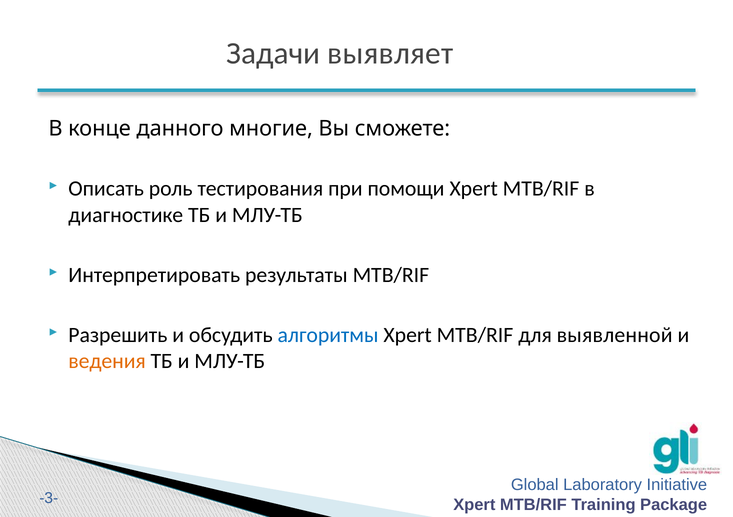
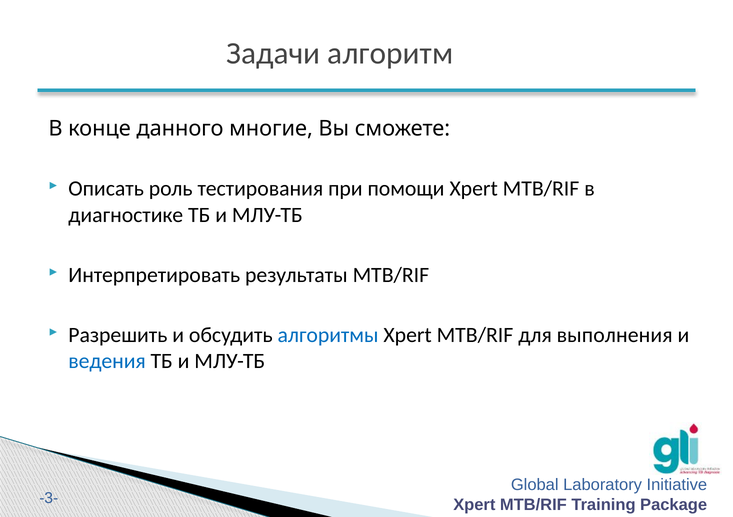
выявляет: выявляет -> алгоритм
выявленной: выявленной -> выполнения
ведения colour: orange -> blue
